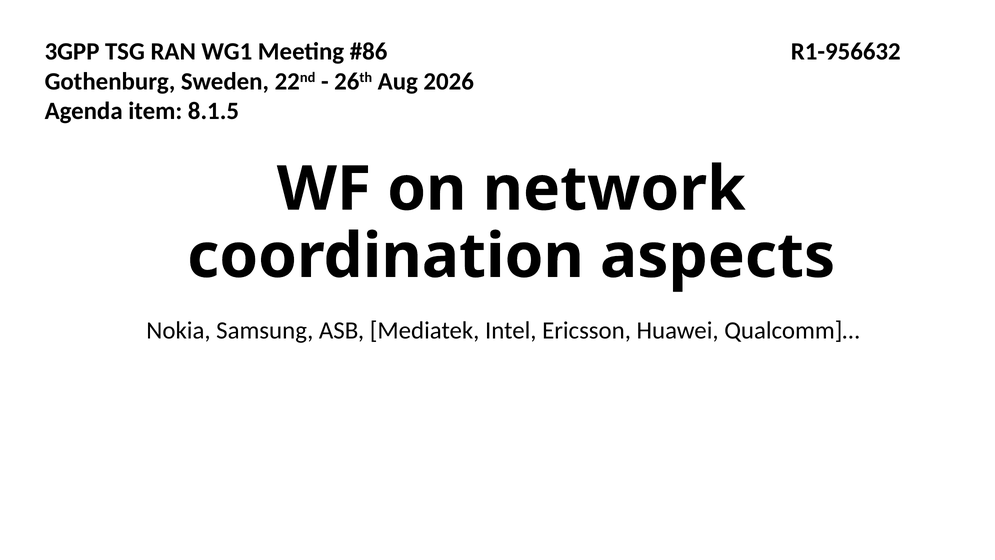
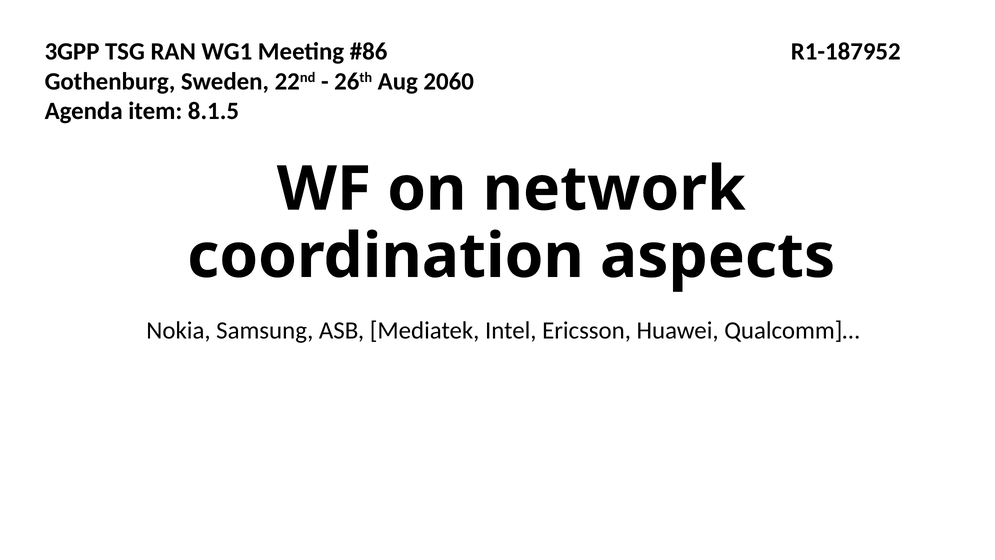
R1-956632: R1-956632 -> R1-187952
2026: 2026 -> 2060
